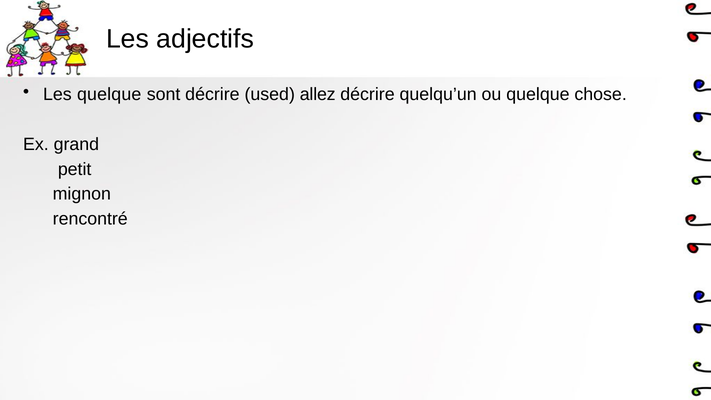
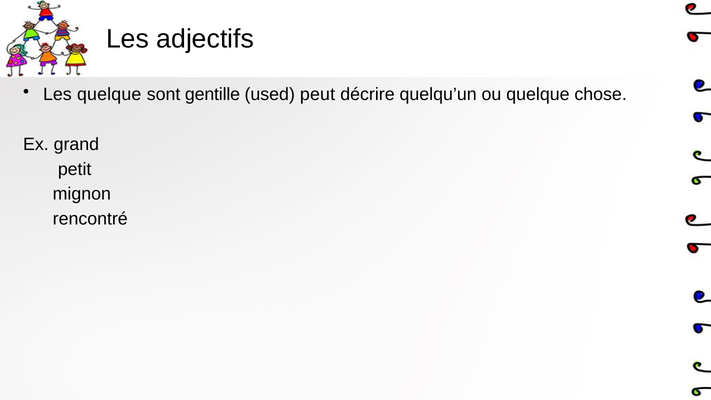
sont décrire: décrire -> gentille
allez: allez -> peut
